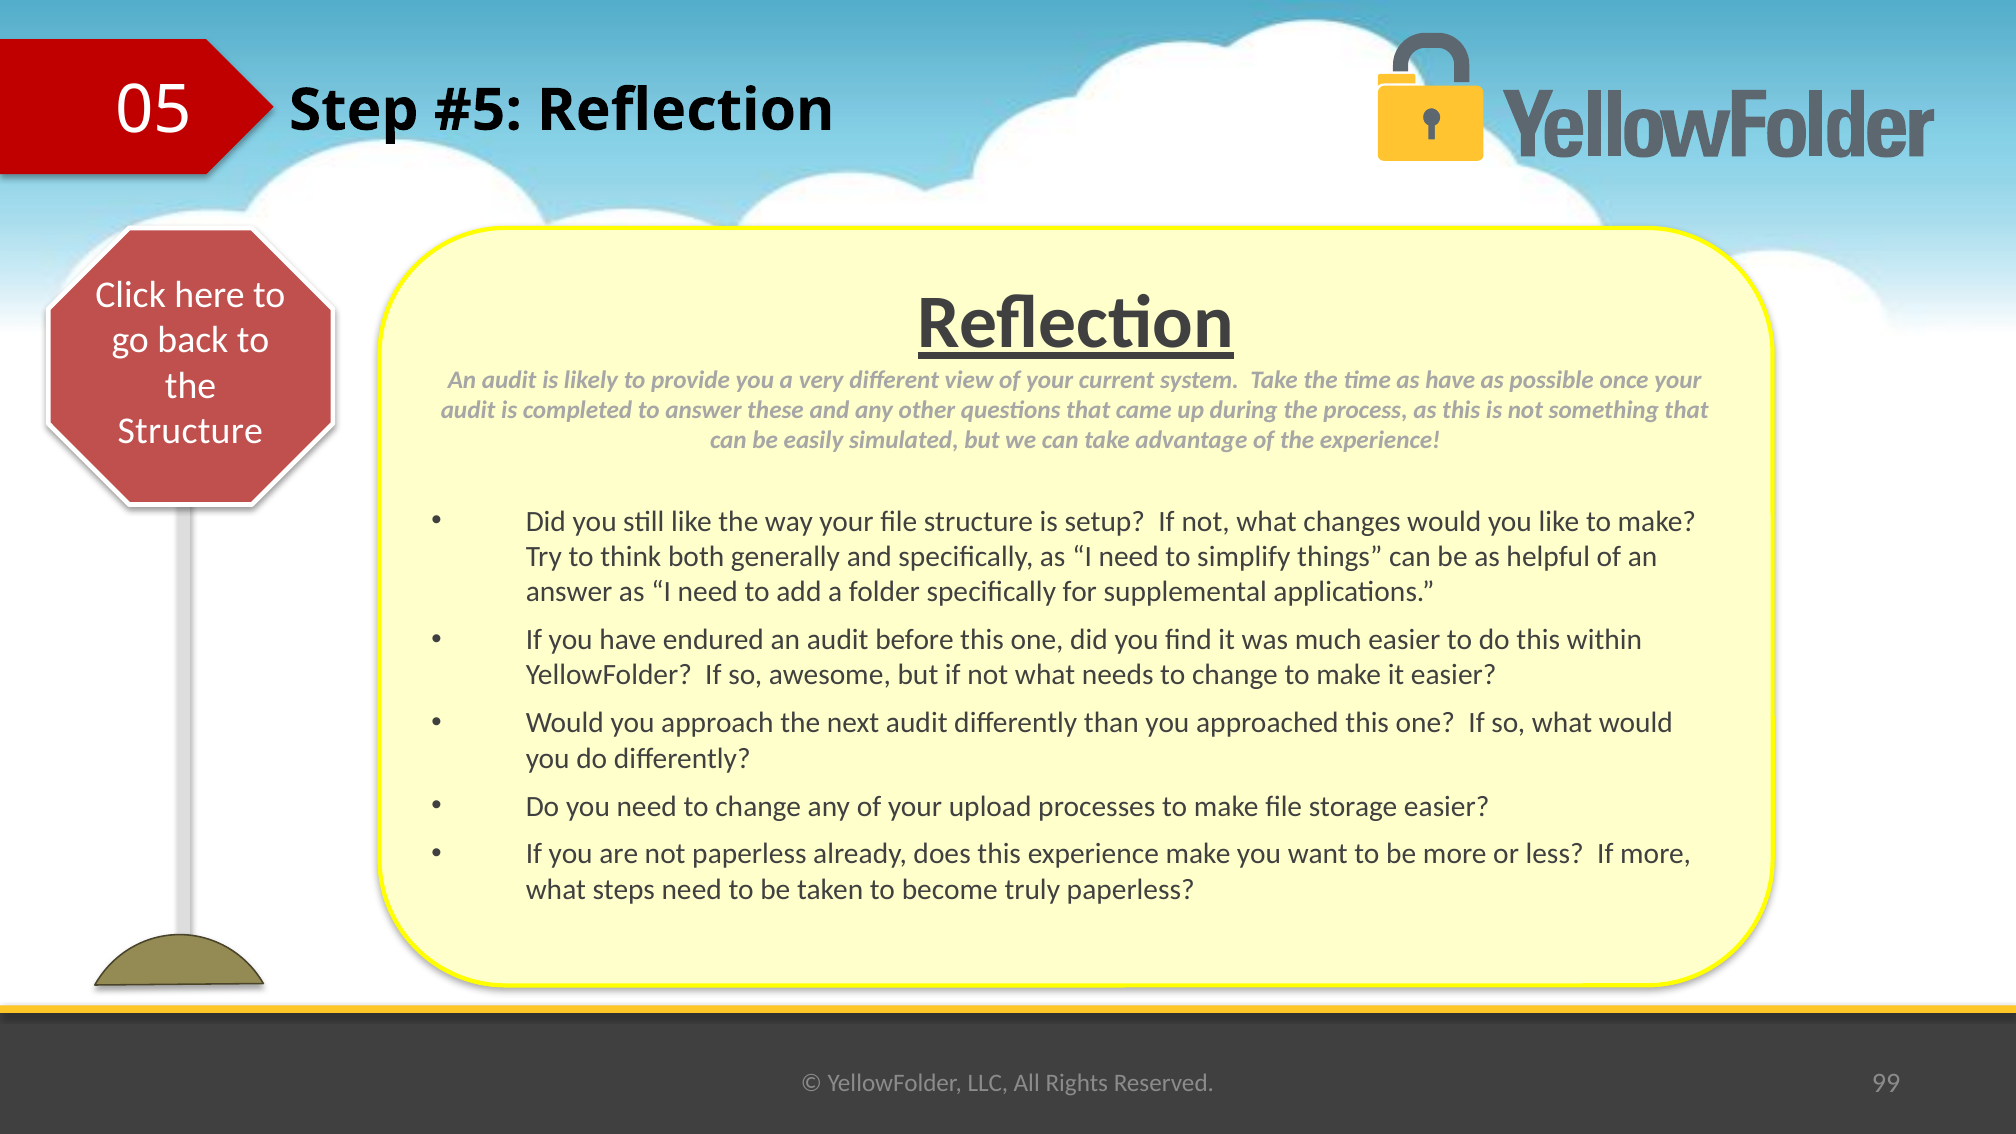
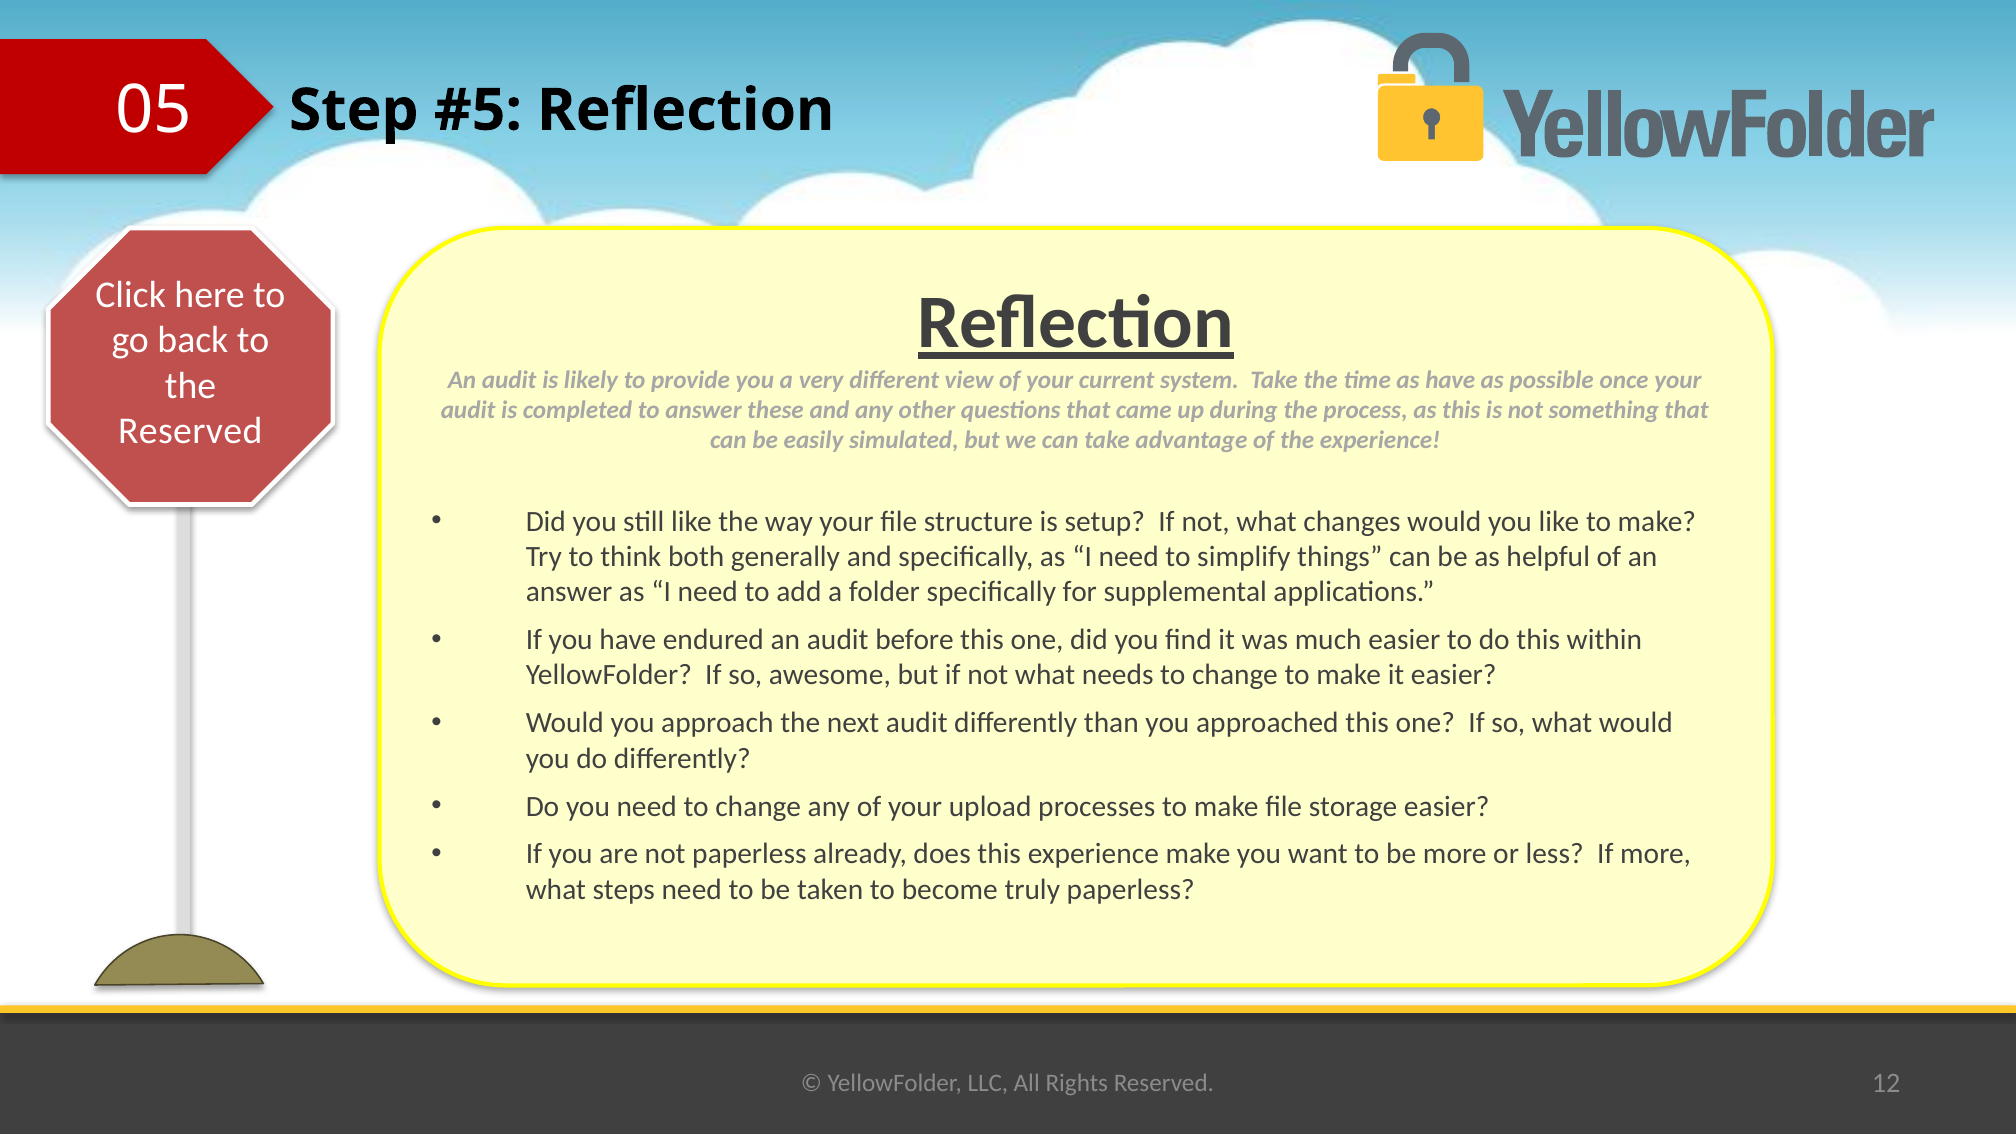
Structure at (190, 431): Structure -> Reserved
99: 99 -> 12
